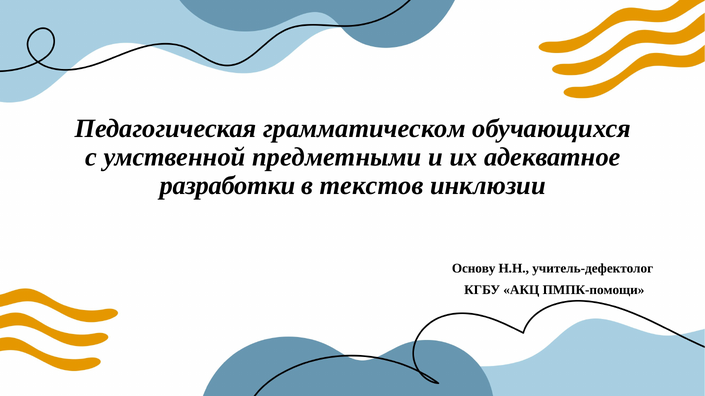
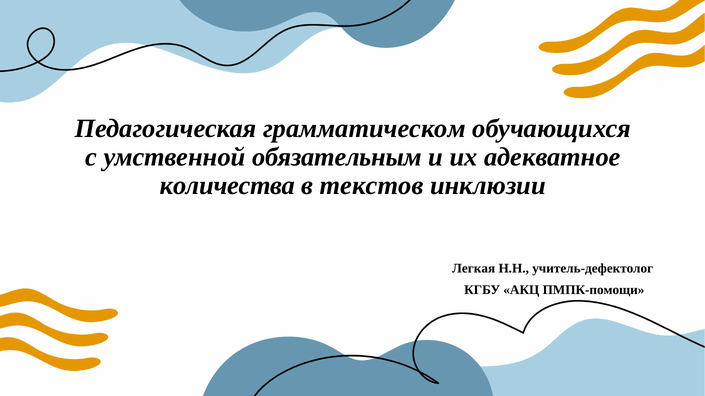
предметными: предметными -> обязательным
разработки: разработки -> количества
Основу: Основу -> Легкая
